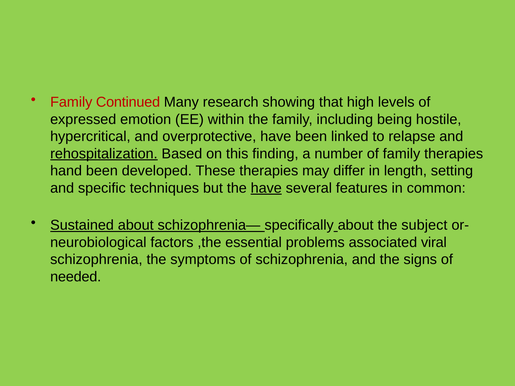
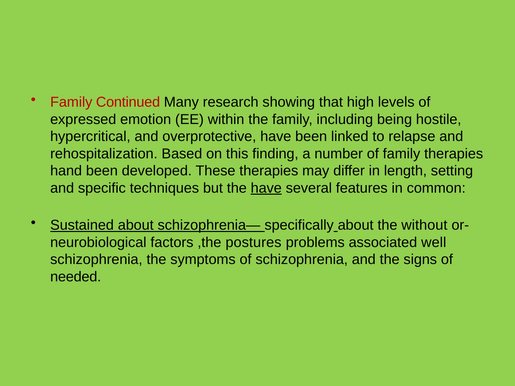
rehospitalization underline: present -> none
subject: subject -> without
essential: essential -> postures
viral: viral -> well
